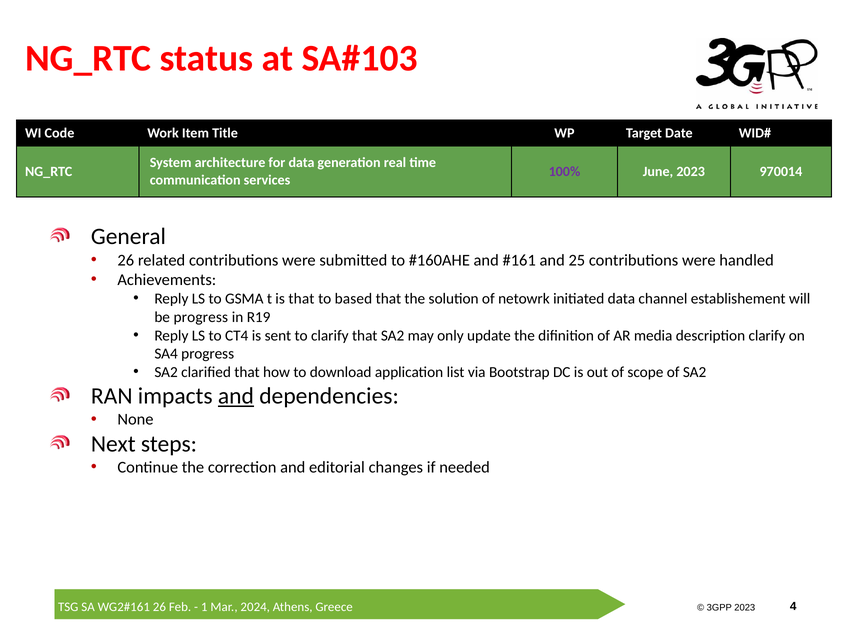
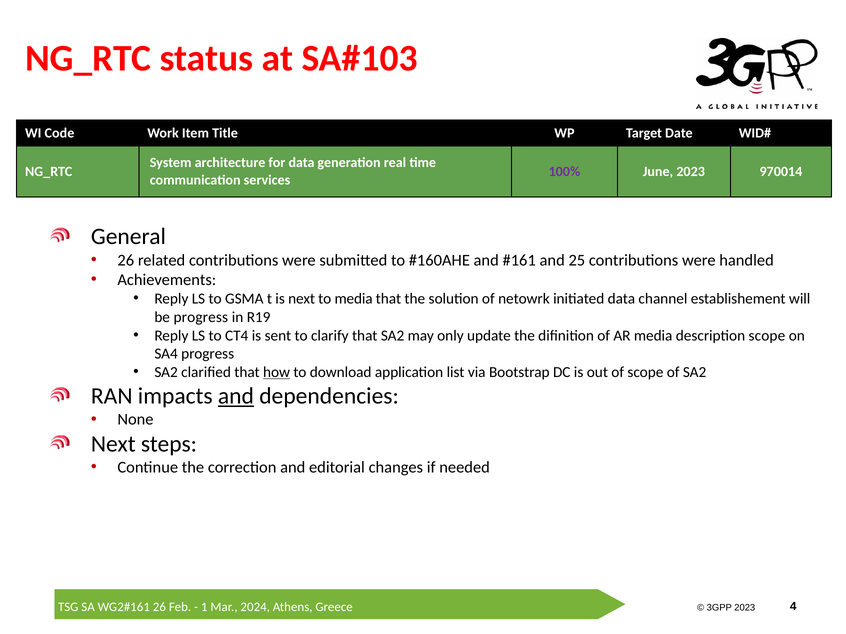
is that: that -> next
to based: based -> media
description clarify: clarify -> scope
how underline: none -> present
